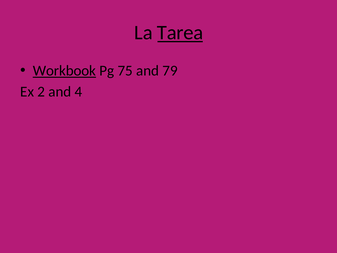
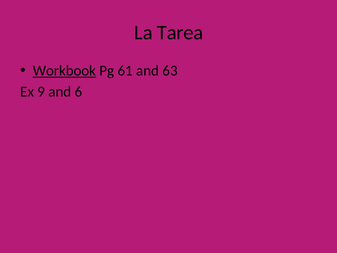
Tarea underline: present -> none
75: 75 -> 61
79: 79 -> 63
2: 2 -> 9
4: 4 -> 6
